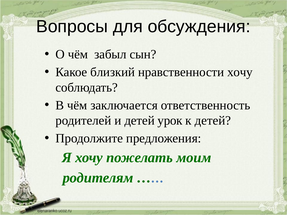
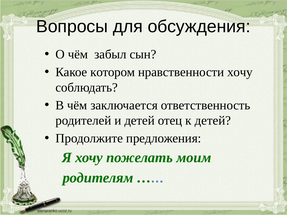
близкий: близкий -> котором
урок: урок -> отец
